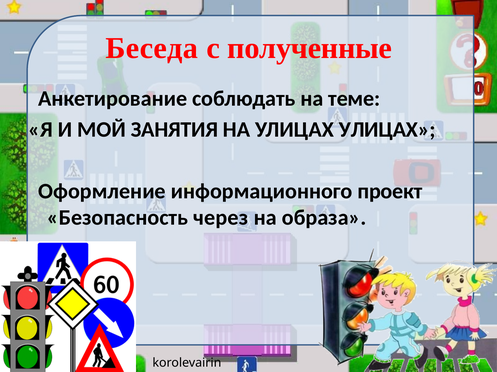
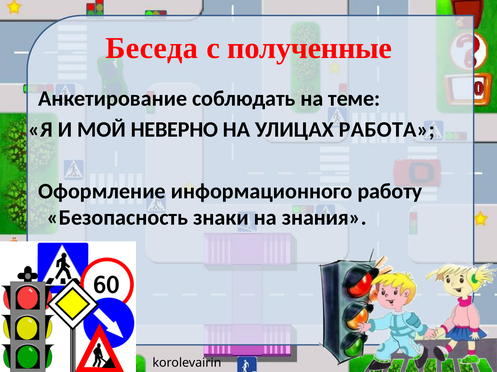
ЗАНЯТИЯ: ЗАНЯТИЯ -> НЕВЕРНО
УЛИЦАХ УЛИЦАХ: УЛИЦАХ -> РАБОТА
проект: проект -> работу
через: через -> знаки
образа: образа -> знания
